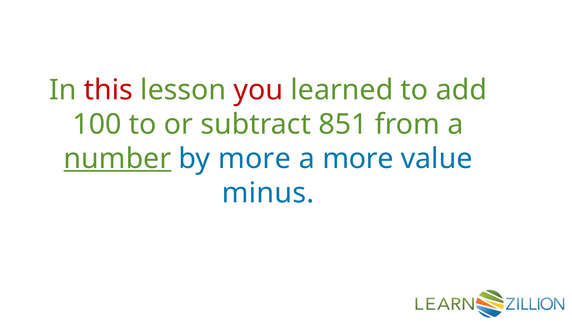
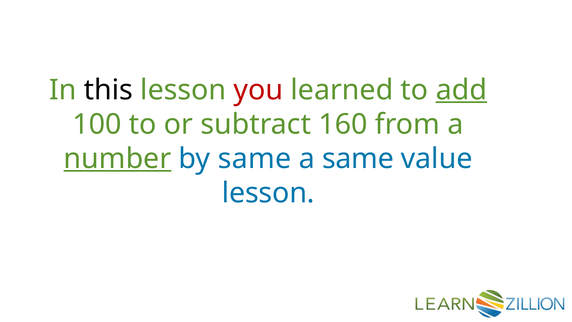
this colour: red -> black
add underline: none -> present
851: 851 -> 160
by more: more -> same
a more: more -> same
minus at (268, 193): minus -> lesson
